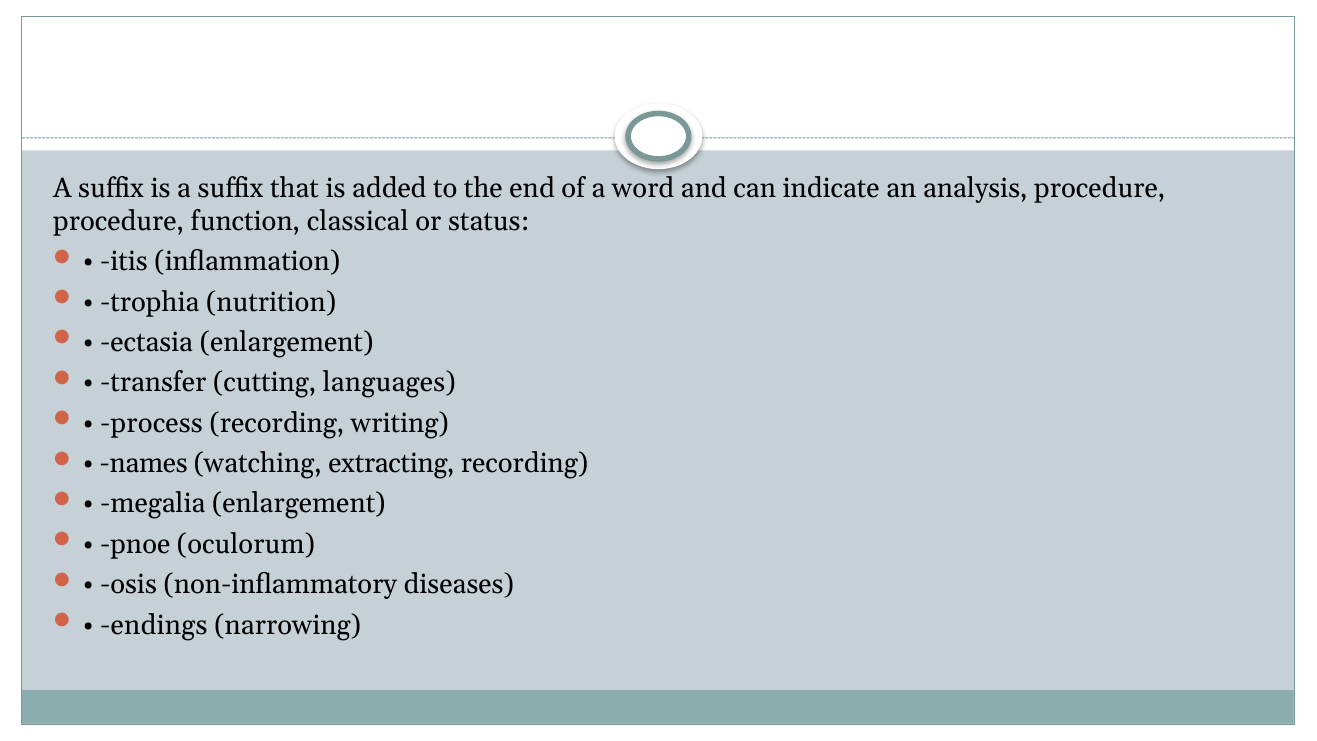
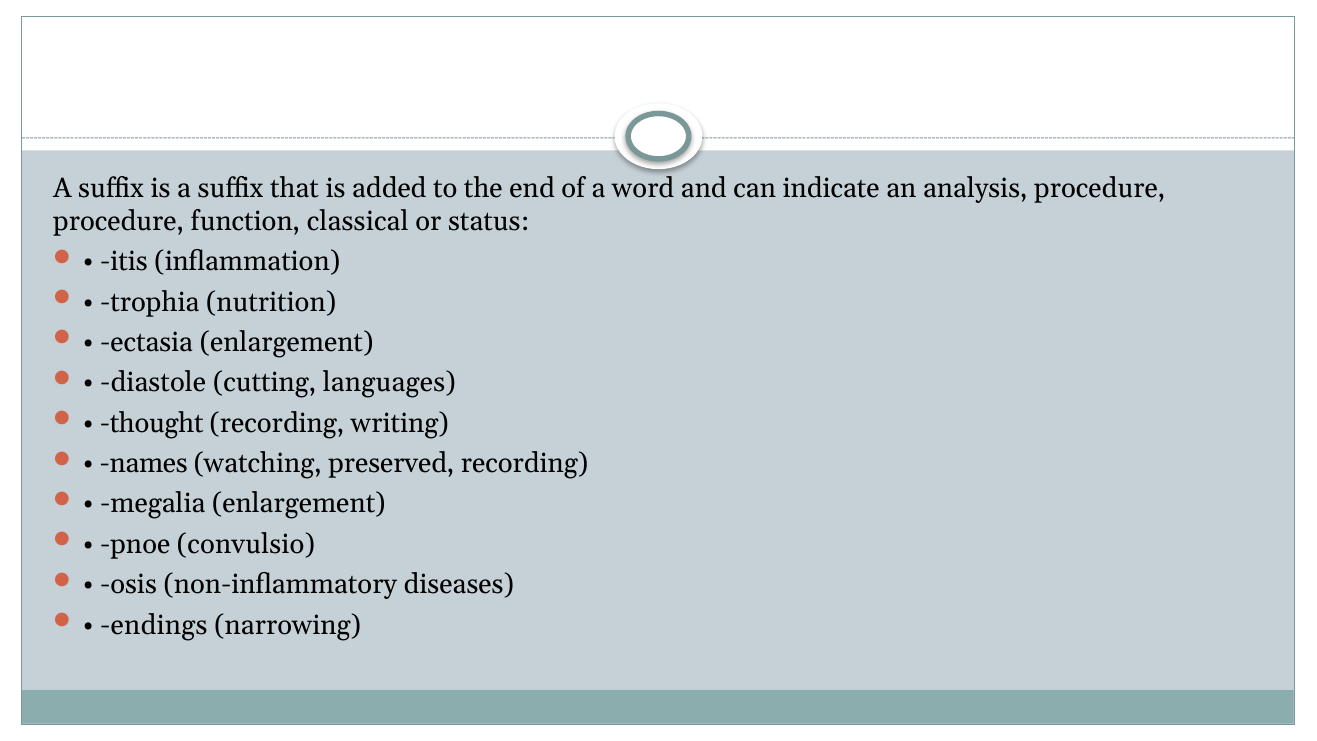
transfer: transfer -> diastole
process: process -> thought
extracting: extracting -> preserved
oculorum: oculorum -> convulsio
